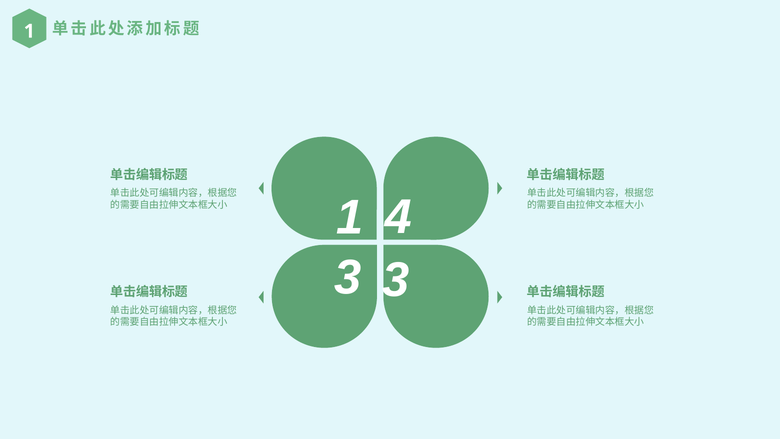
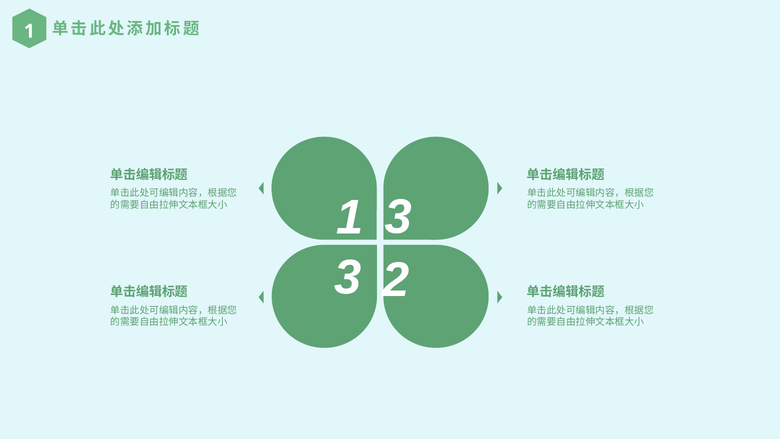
1 4: 4 -> 3
3 3: 3 -> 2
